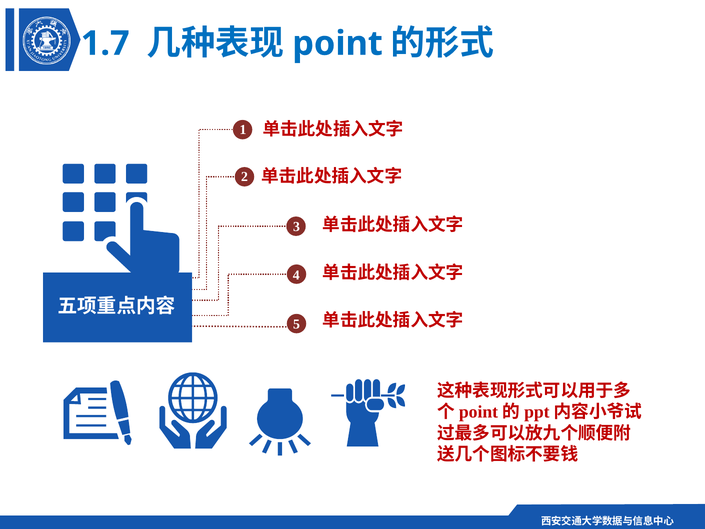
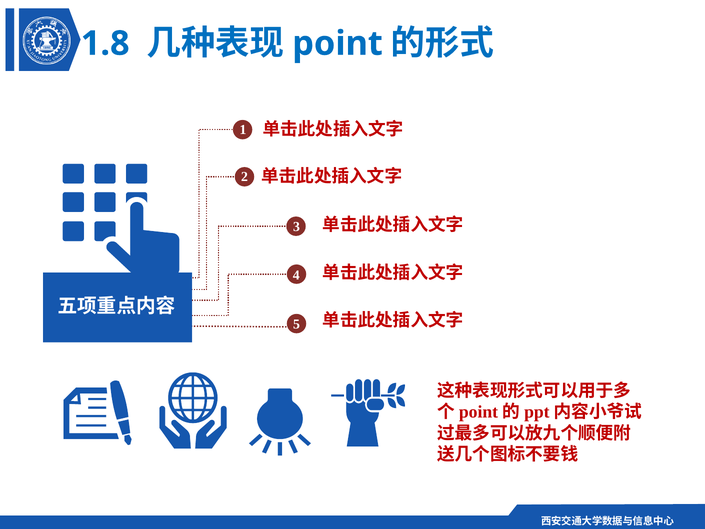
1.7: 1.7 -> 1.8
